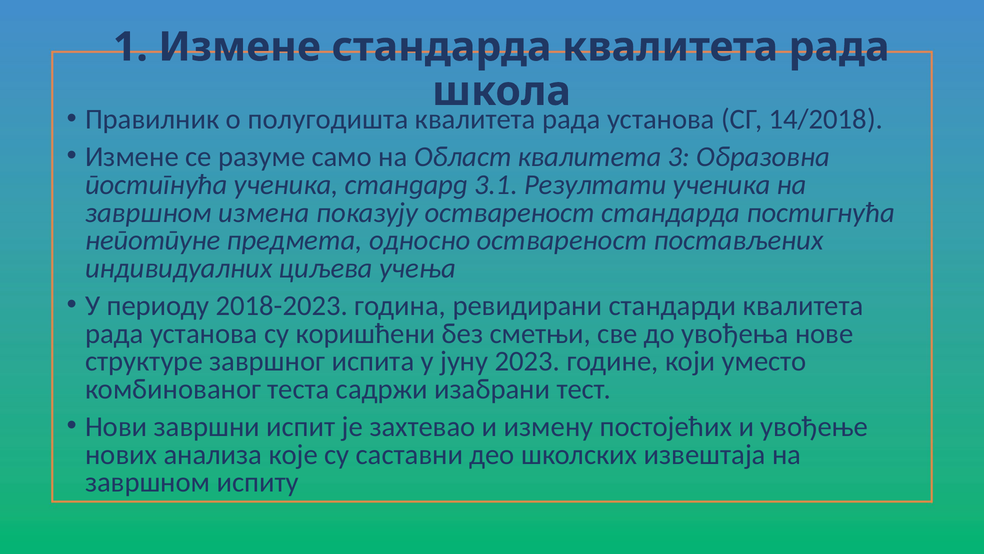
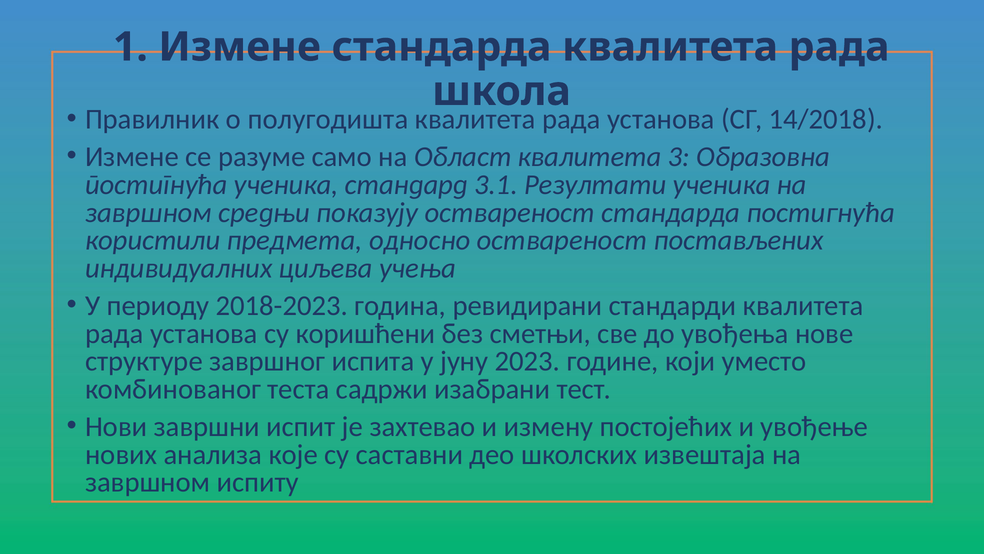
измена: измена -> средњи
непотпуне: непотпуне -> користили
